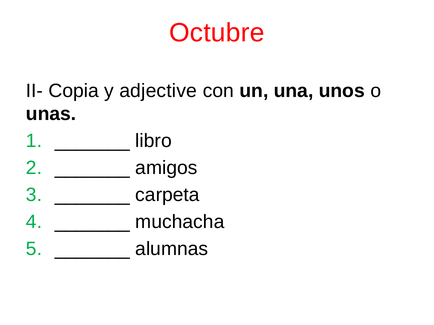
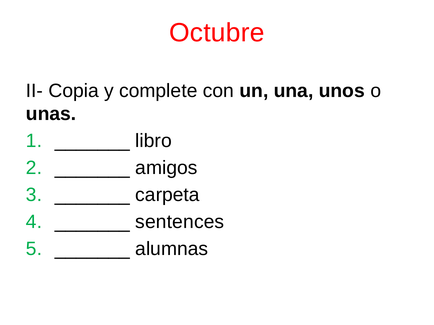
adjective: adjective -> complete
muchacha: muchacha -> sentences
